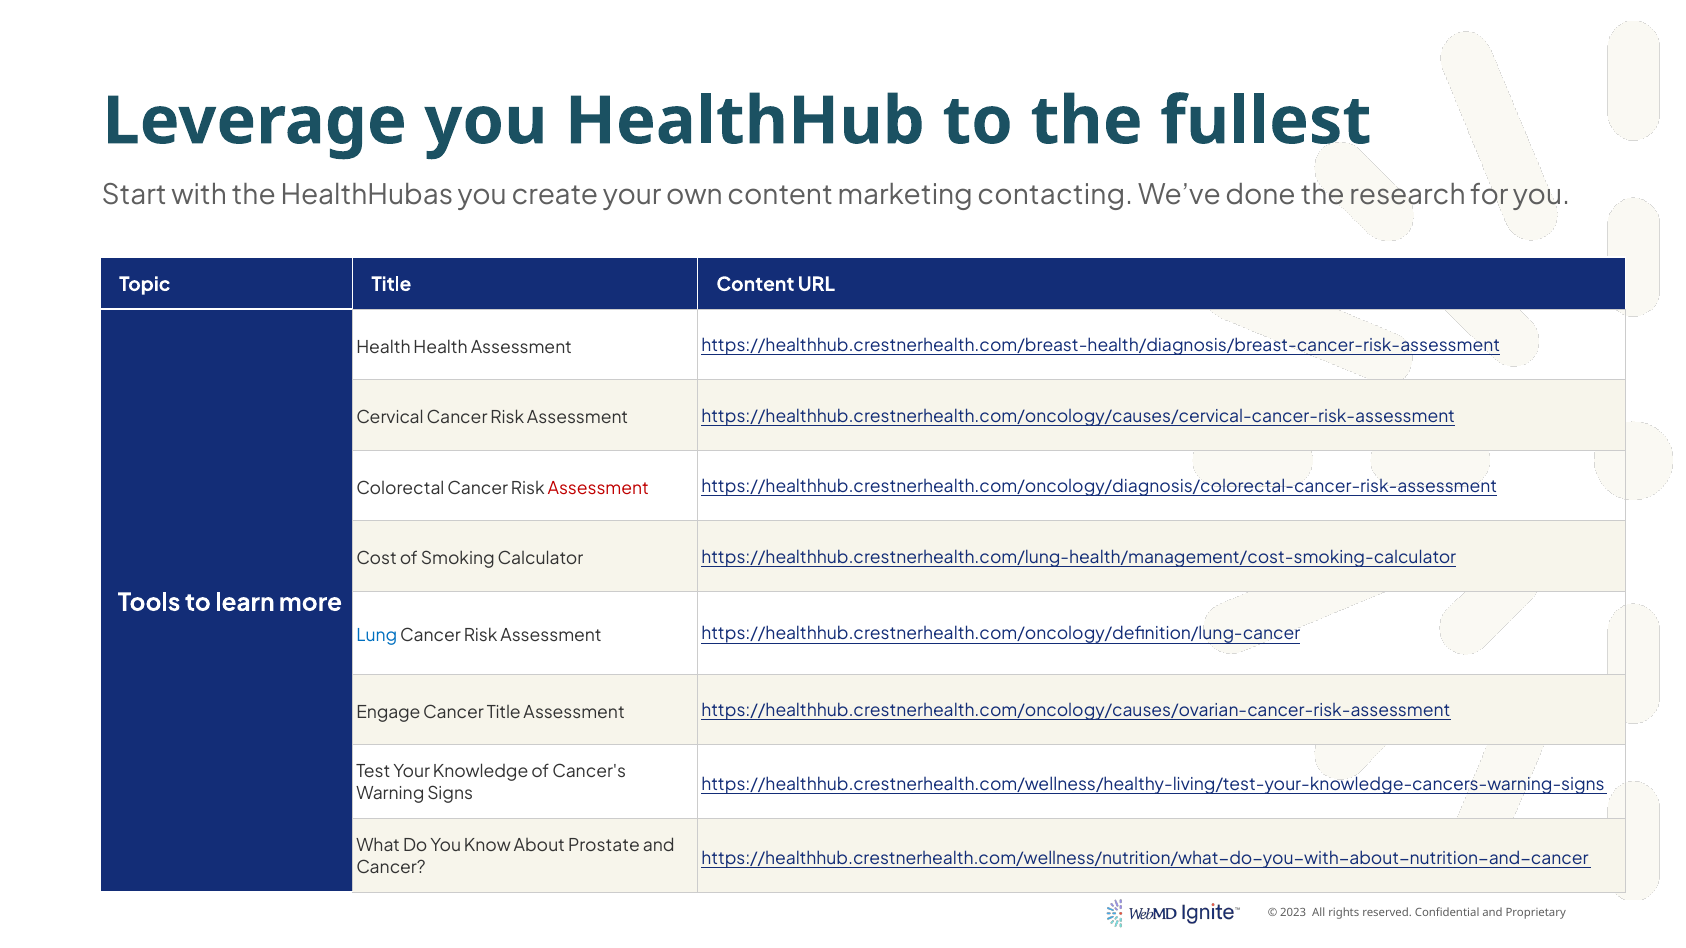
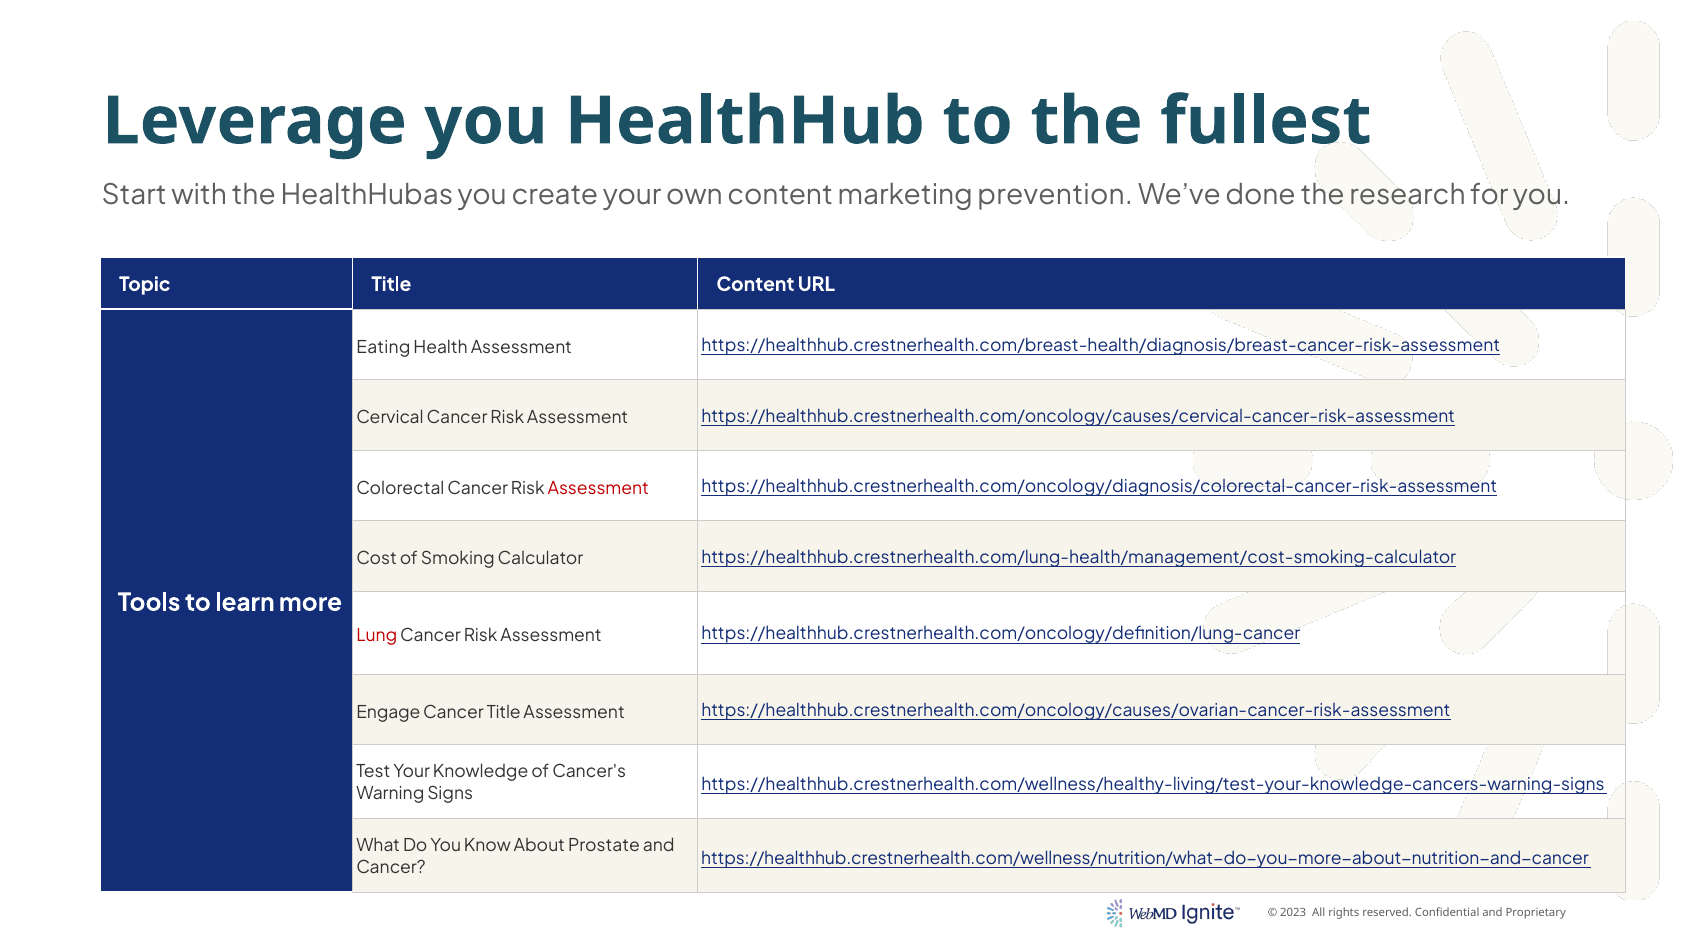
contacting: contacting -> prevention
Health at (384, 348): Health -> Eating
Lung colour: blue -> red
https://healthhub.crestnerhealth.com/wellness/nutrition/what-do-you-with-about-nutrition-and-cancer: https://healthhub.crestnerhealth.com/wellness/nutrition/what-do-you-with-about-nutrition-and-cancer -> https://healthhub.crestnerhealth.com/wellness/nutrition/what-do-you-more-about-nutrition-and-cancer
